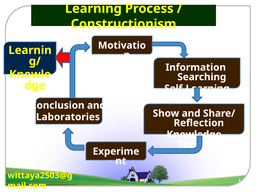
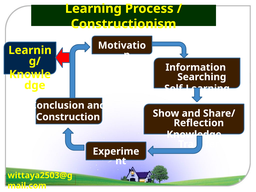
Laboratories: Laboratories -> Construction
